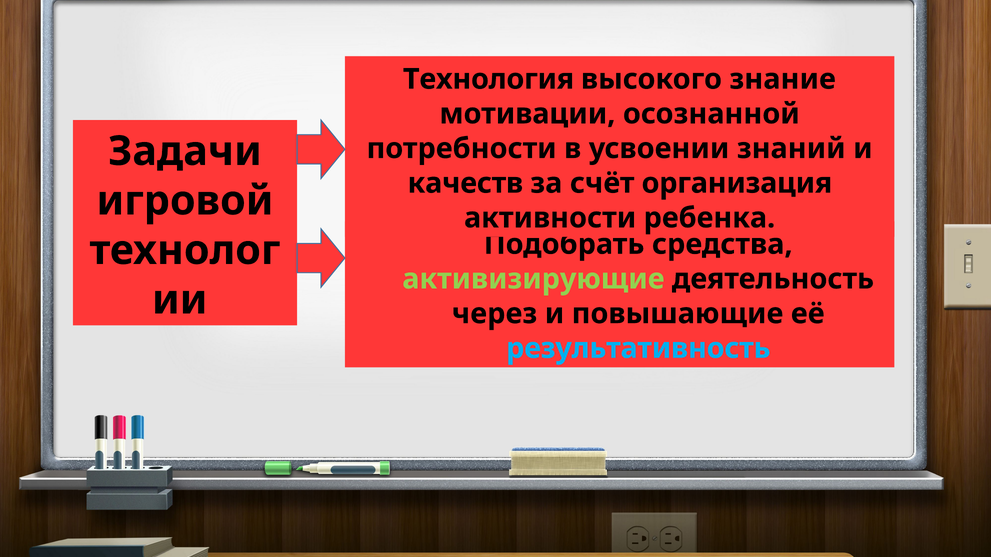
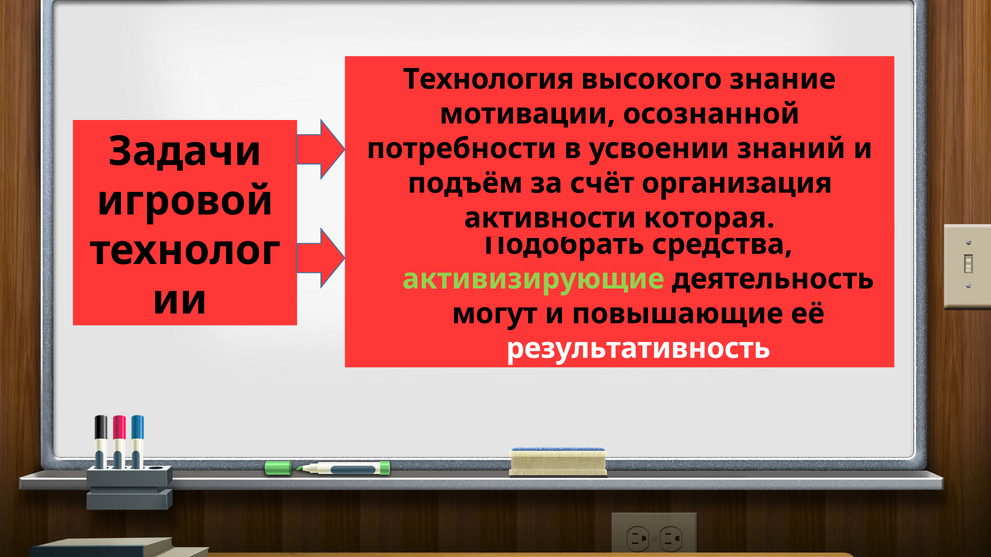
качеств: качеств -> подъём
ребенка: ребенка -> которая
через: через -> могут
результативность colour: light blue -> white
